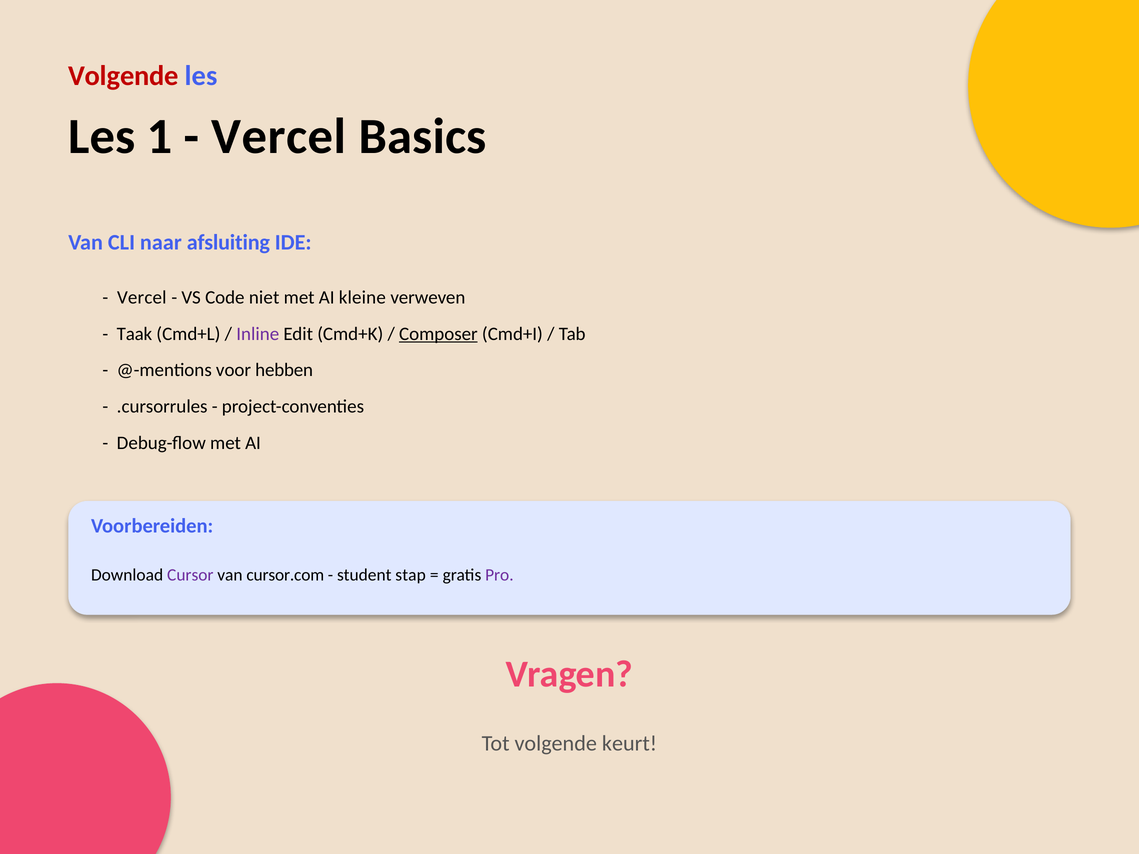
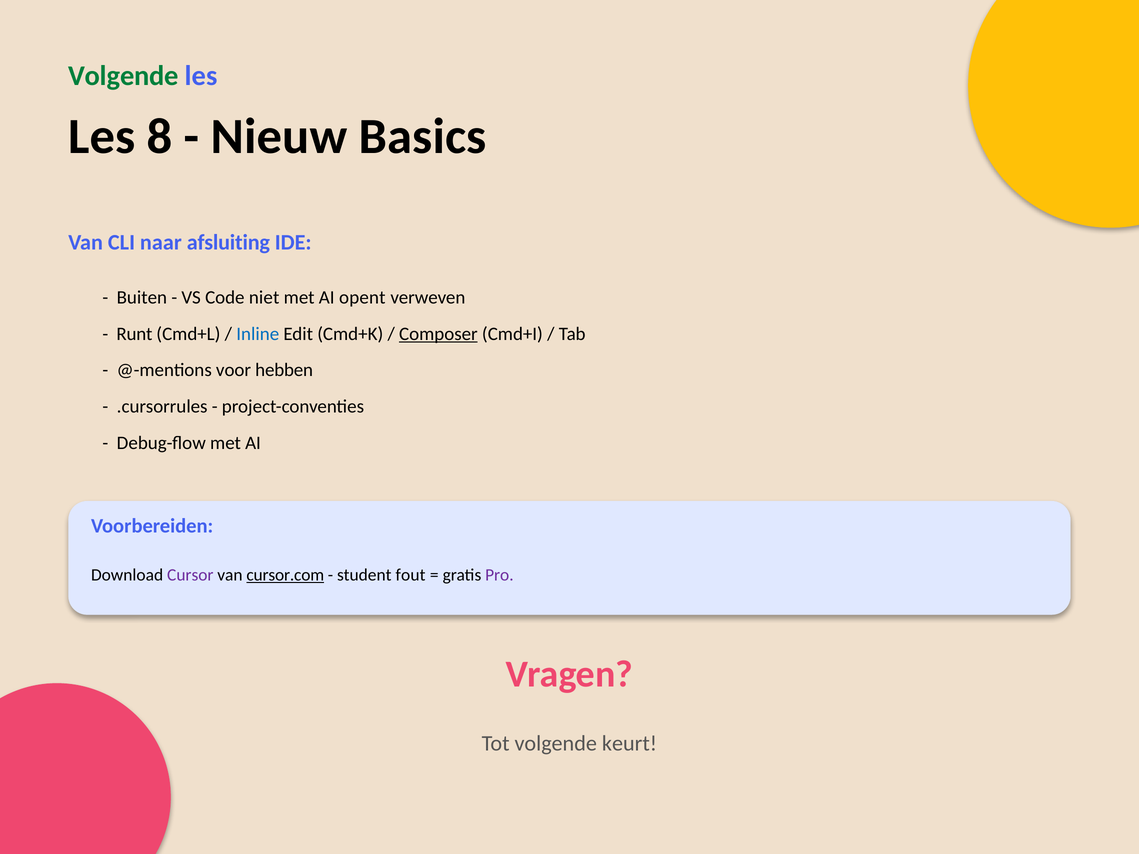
Volgende at (123, 76) colour: red -> green
1: 1 -> 8
Vercel at (279, 136): Vercel -> Nieuw
Vercel at (142, 297): Vercel -> Buiten
kleine: kleine -> opent
Taak: Taak -> Runt
Inline colour: purple -> blue
cursor.com underline: none -> present
stap: stap -> fout
